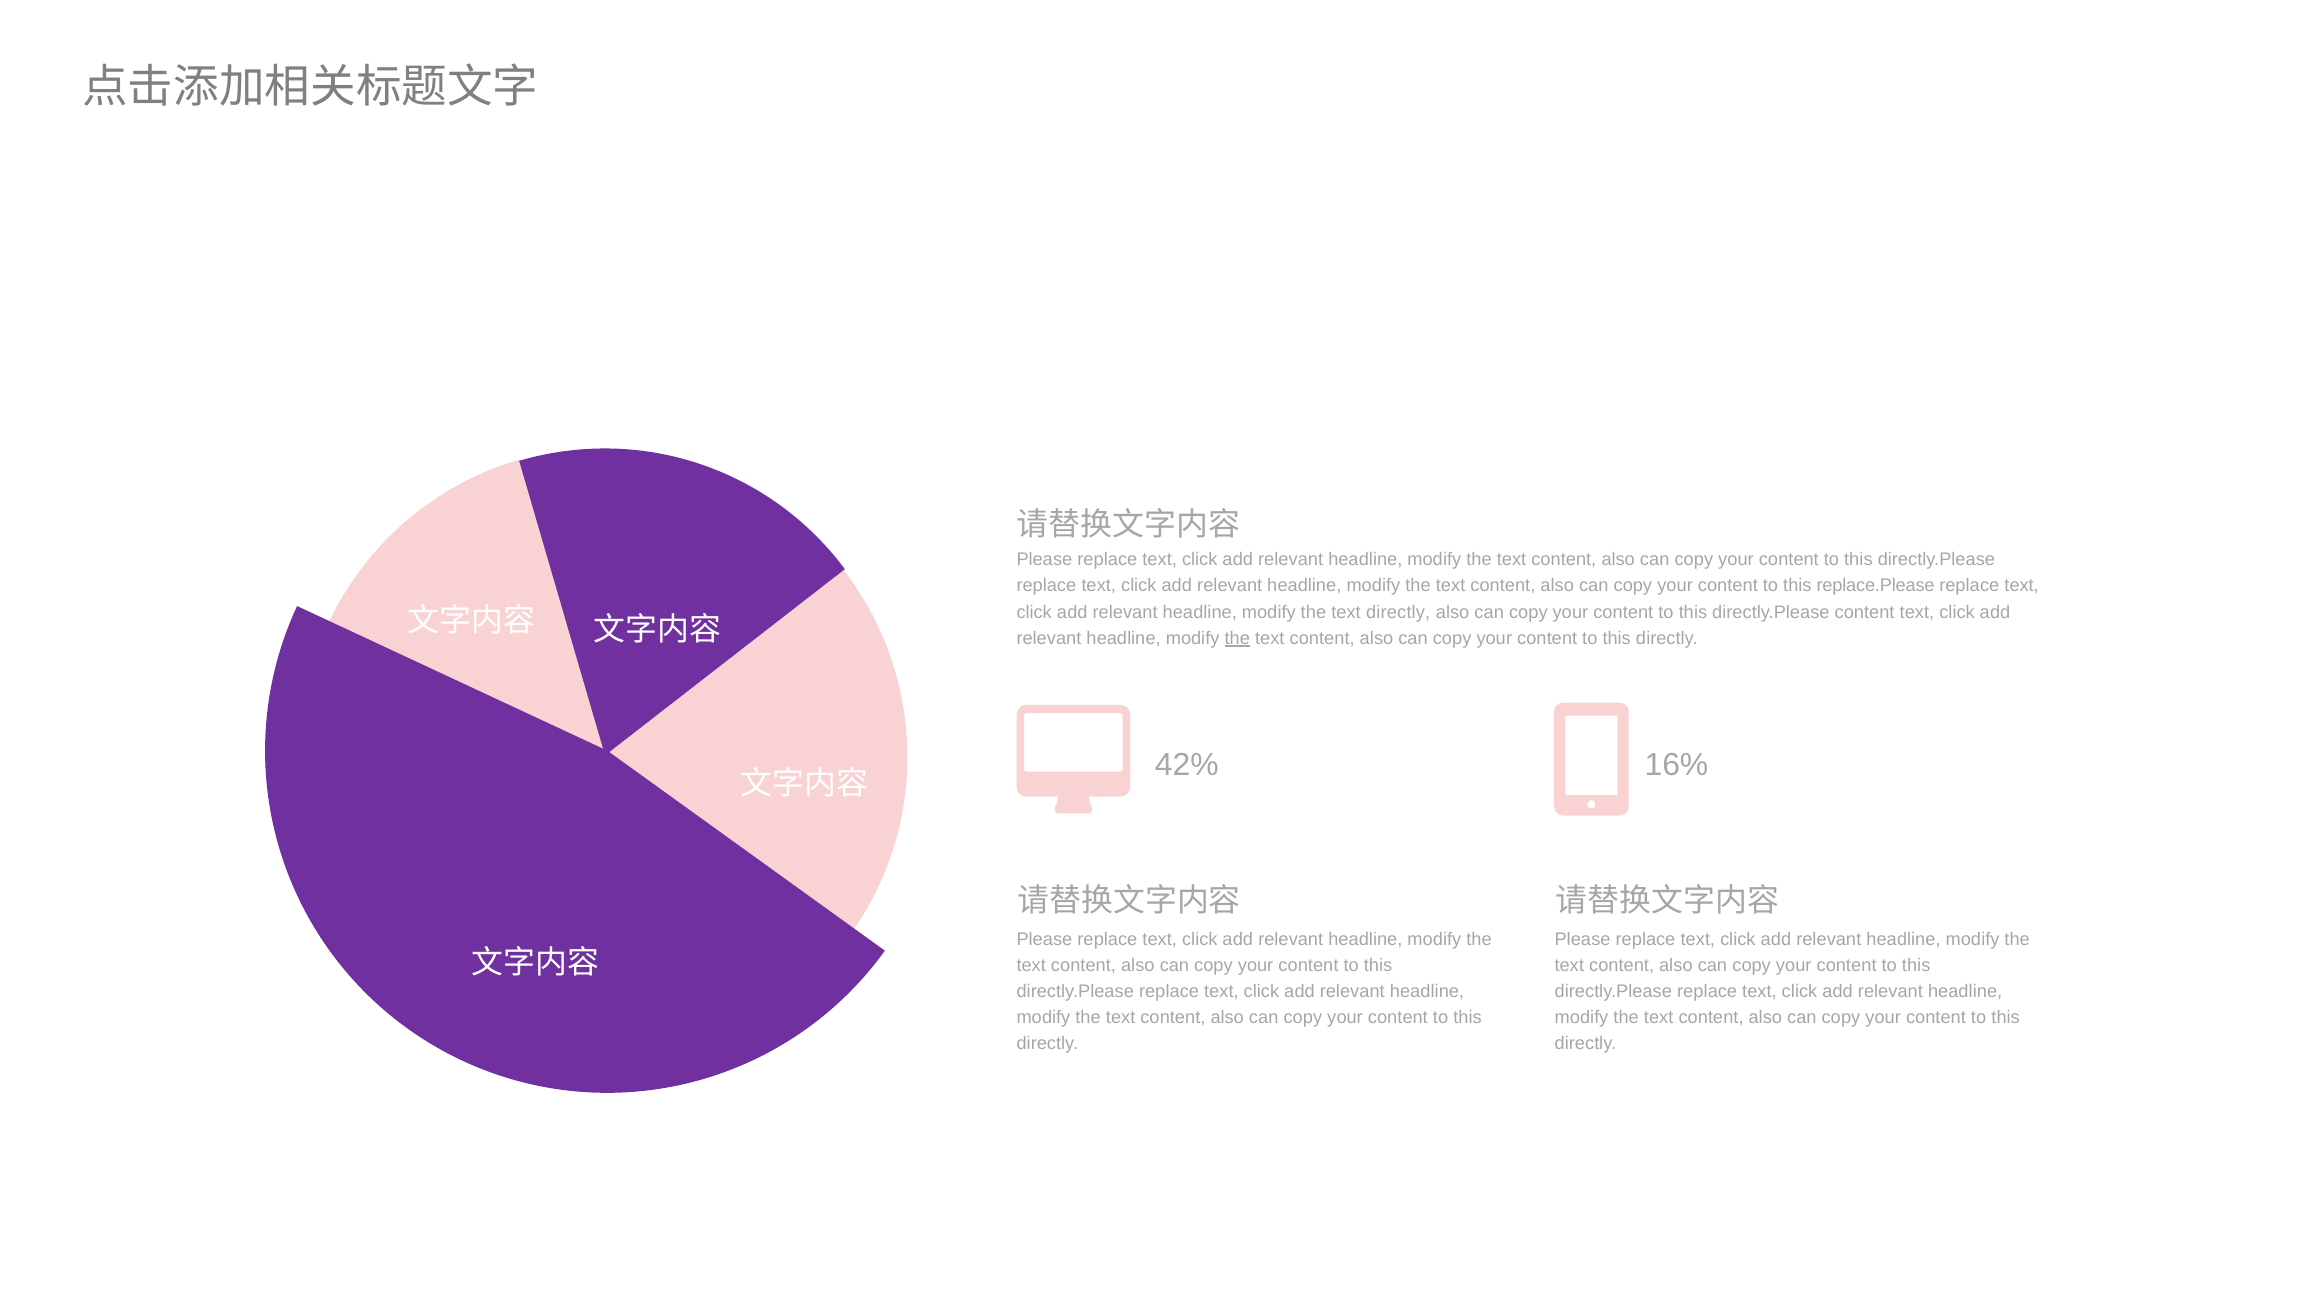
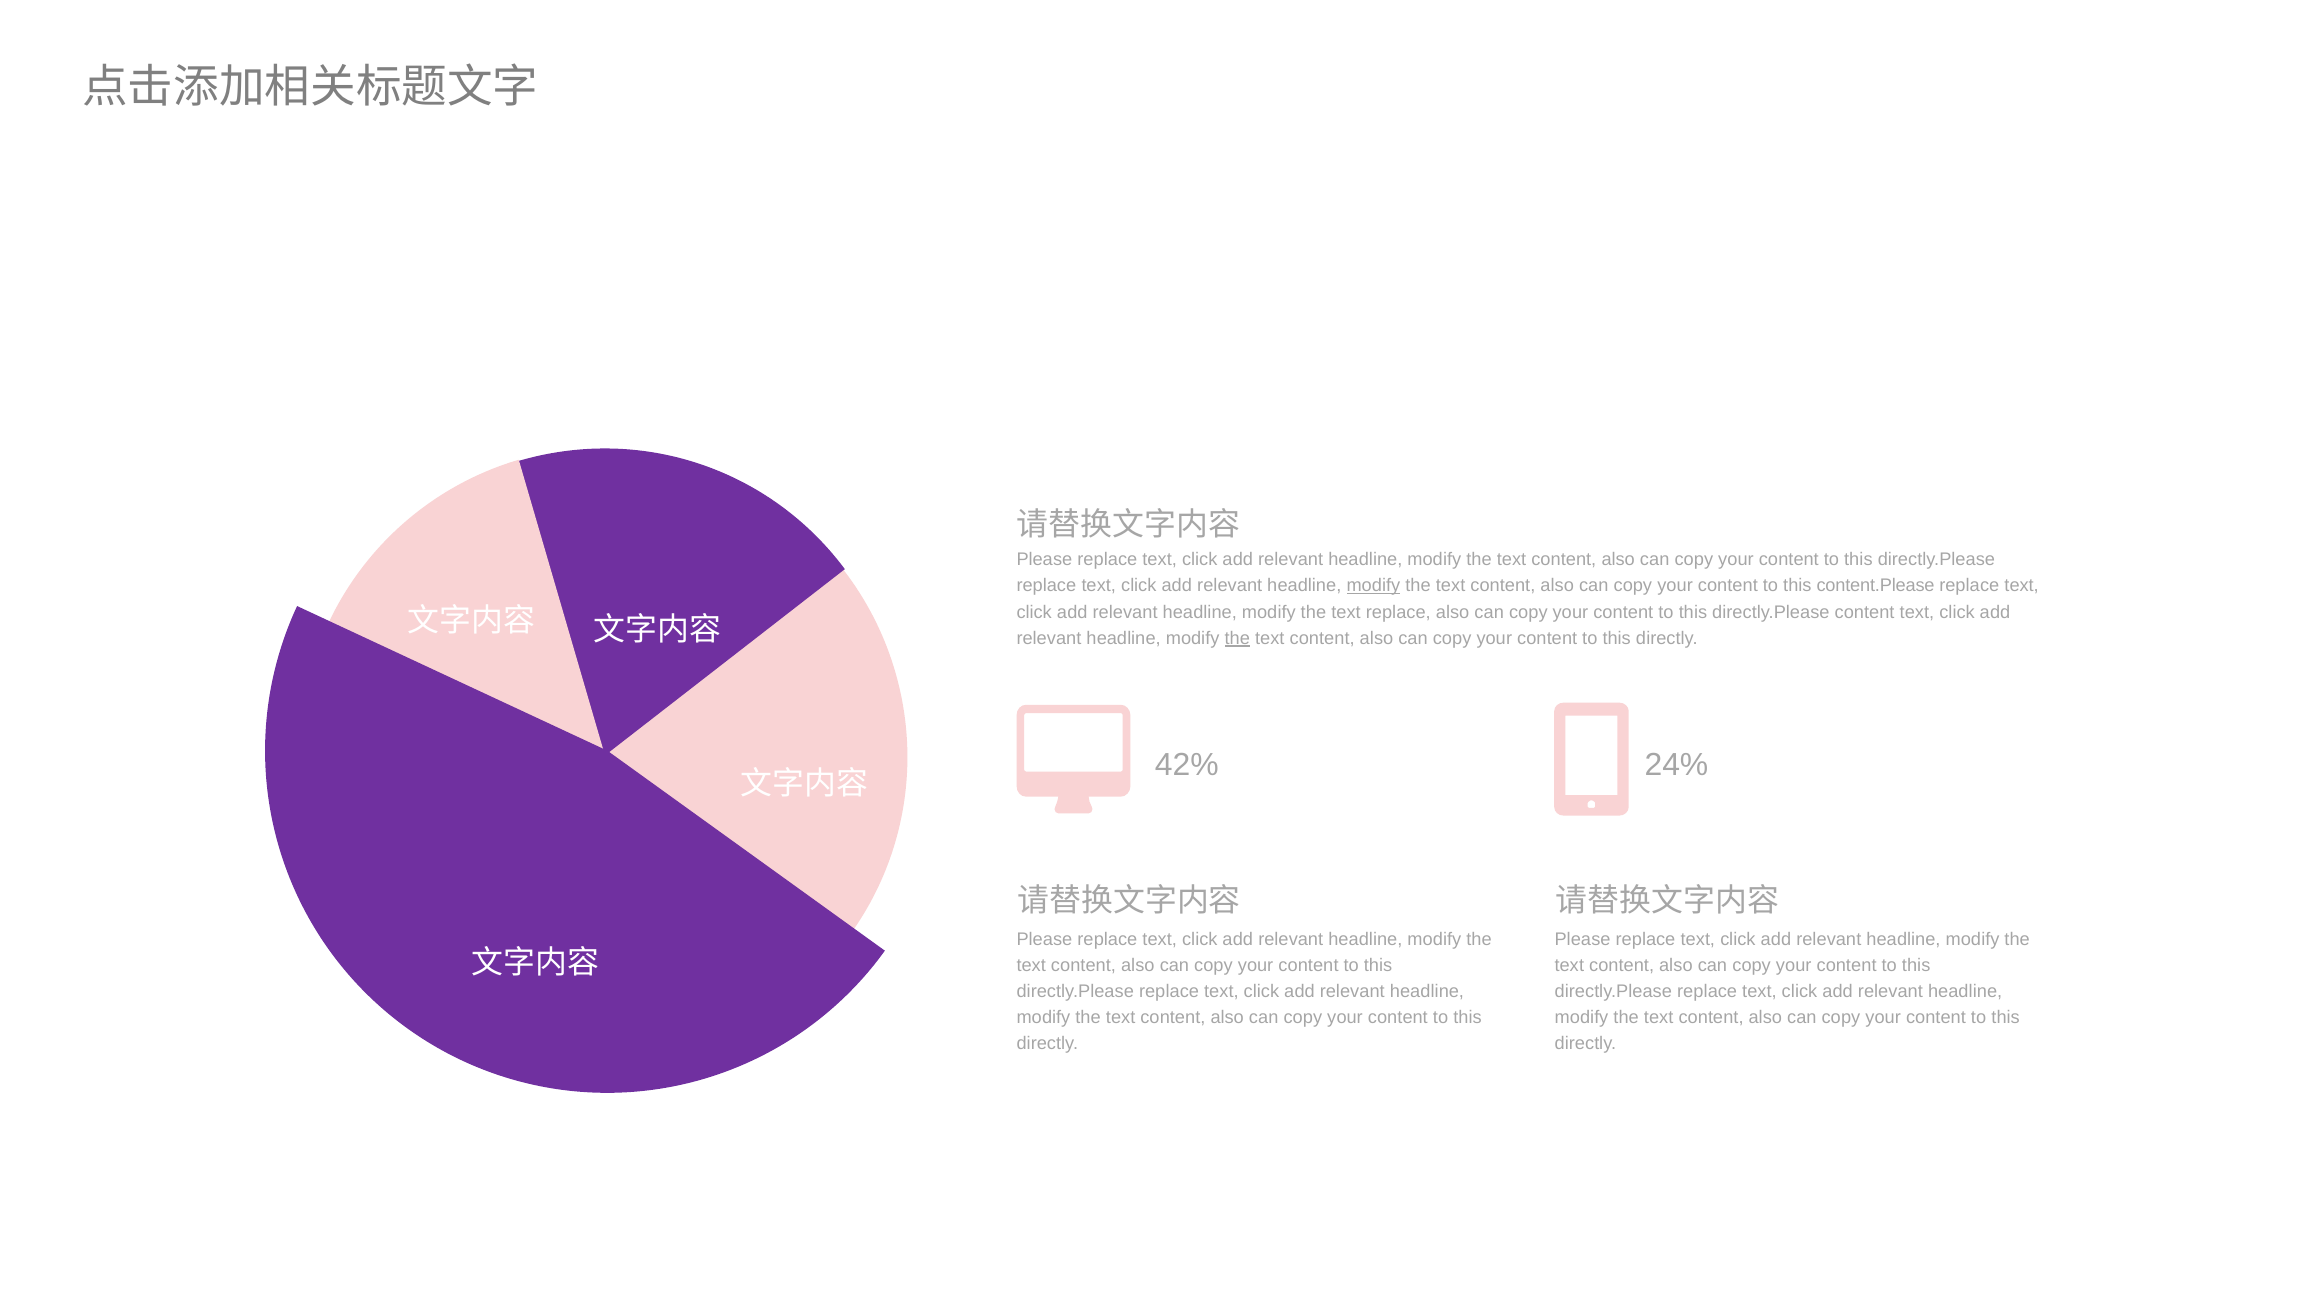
modify at (1373, 586) underline: none -> present
replace.Please: replace.Please -> content.Please
text directly: directly -> replace
16%: 16% -> 24%
